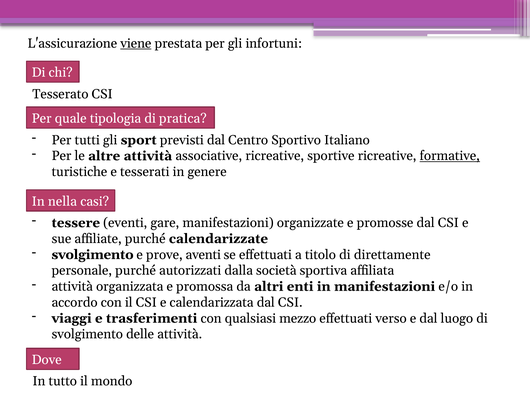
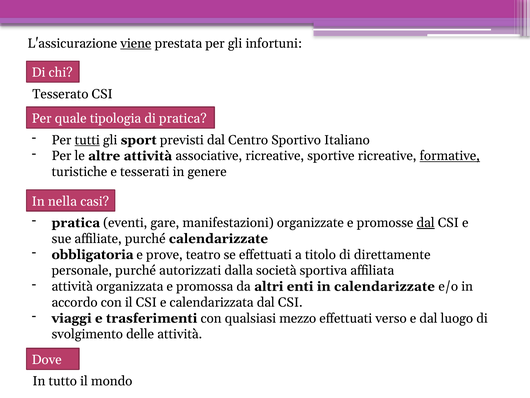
tutti underline: none -> present
tessere at (76, 223): tessere -> pratica
dal at (426, 223) underline: none -> present
svolgimento at (93, 254): svolgimento -> obbligatoria
aventi: aventi -> teatro
in manifestazioni: manifestazioni -> calendarizzate
